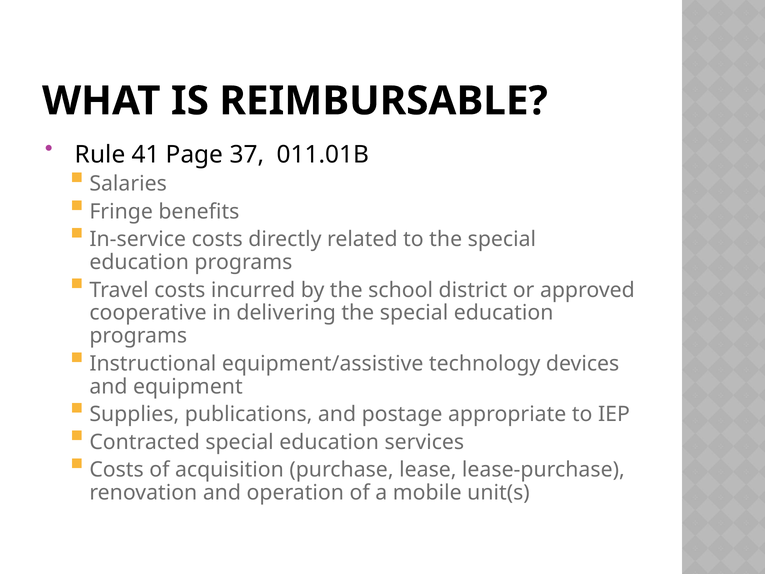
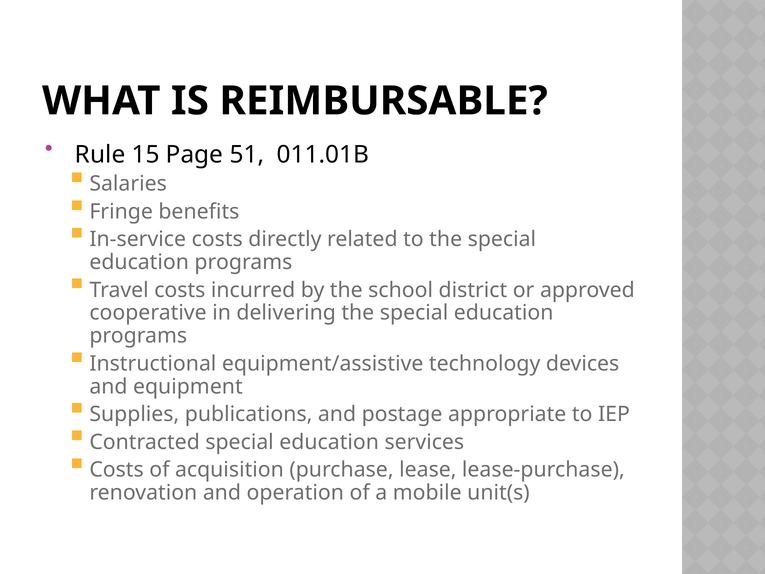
41: 41 -> 15
37: 37 -> 51
